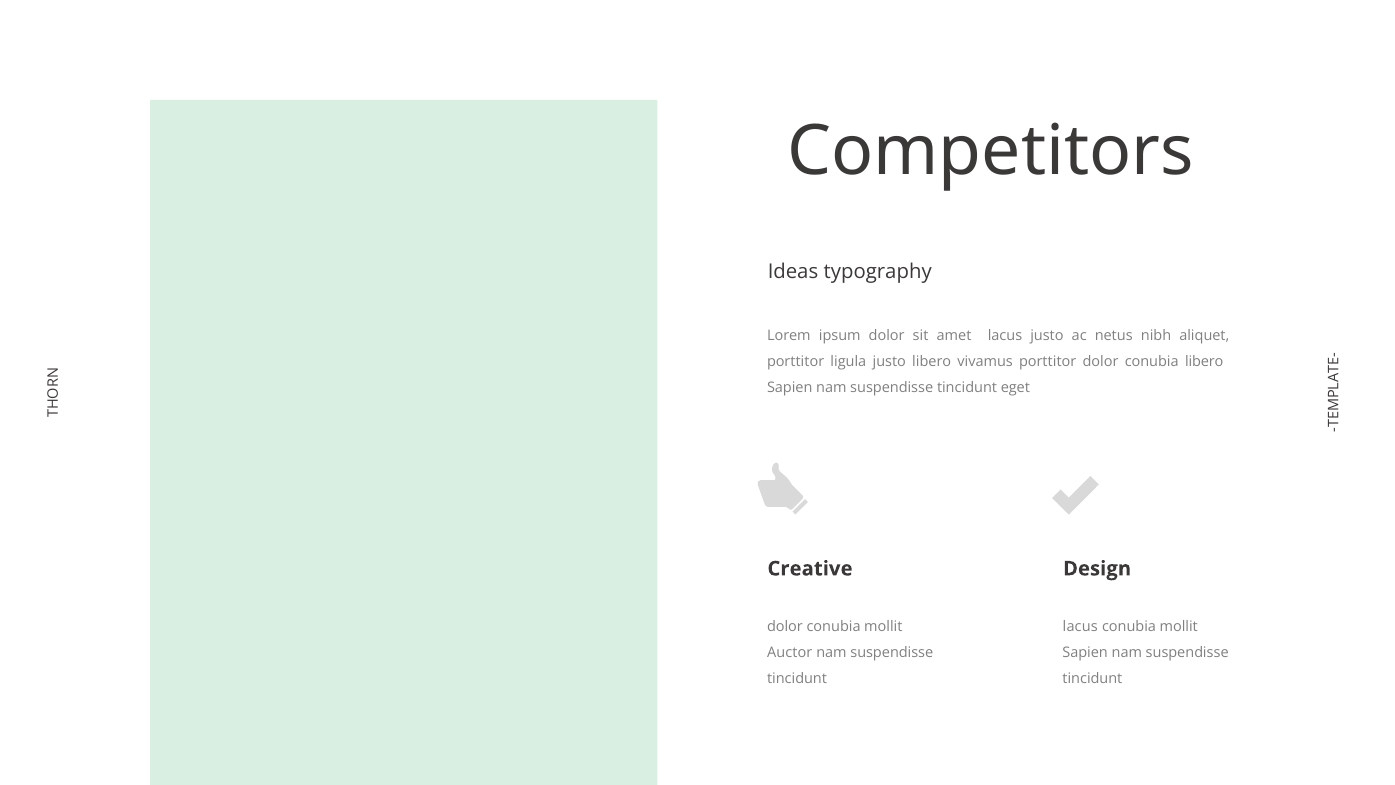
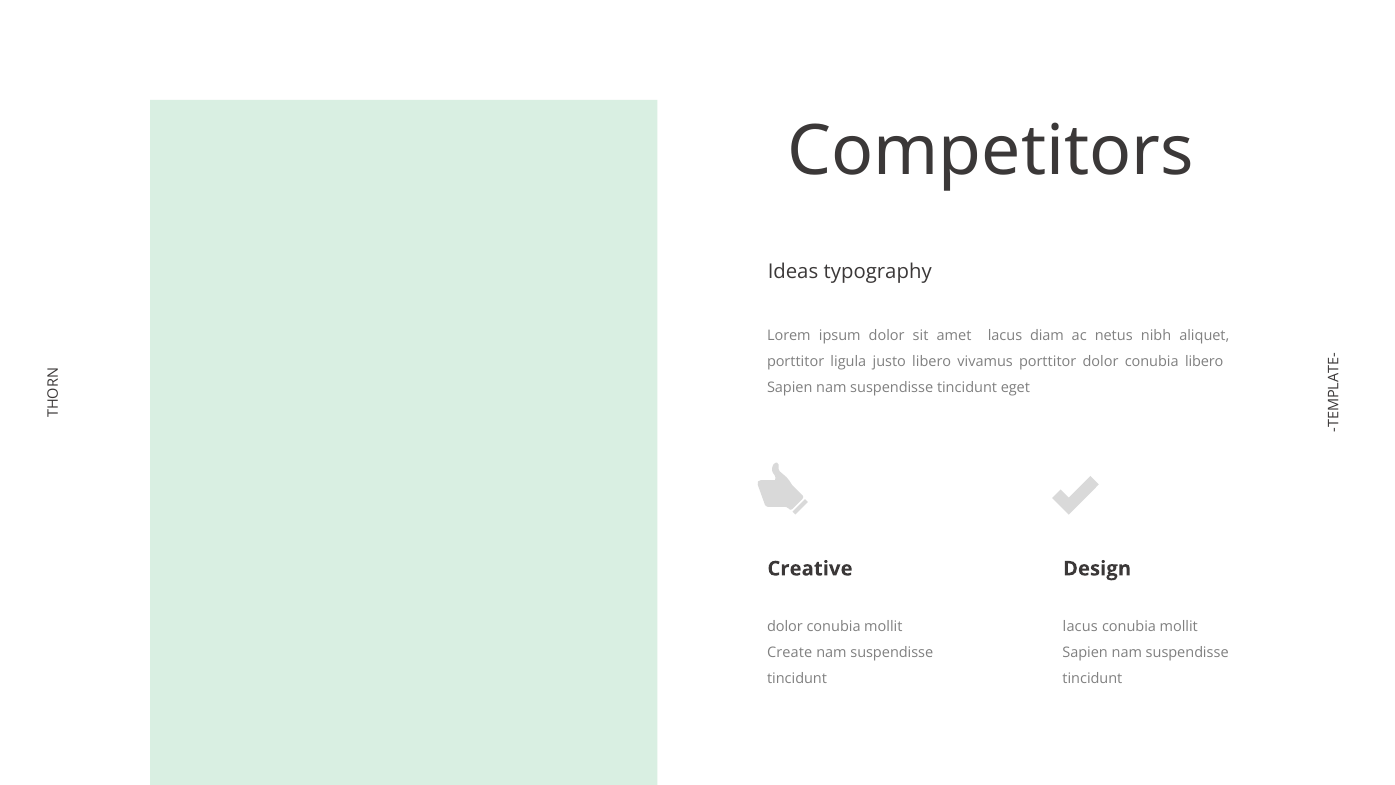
lacus justo: justo -> diam
Auctor: Auctor -> Create
